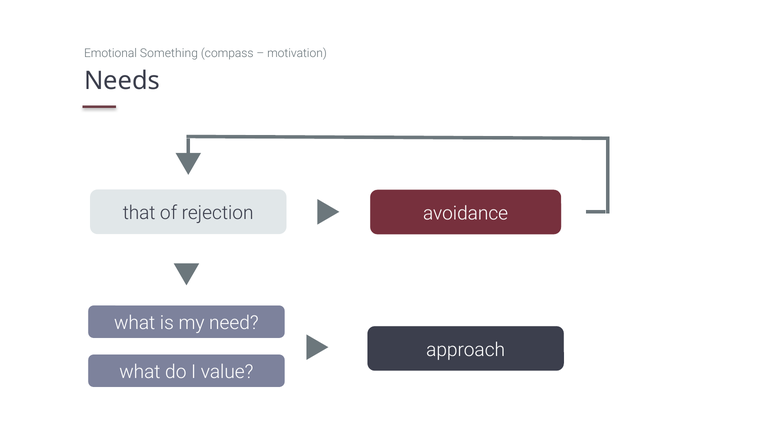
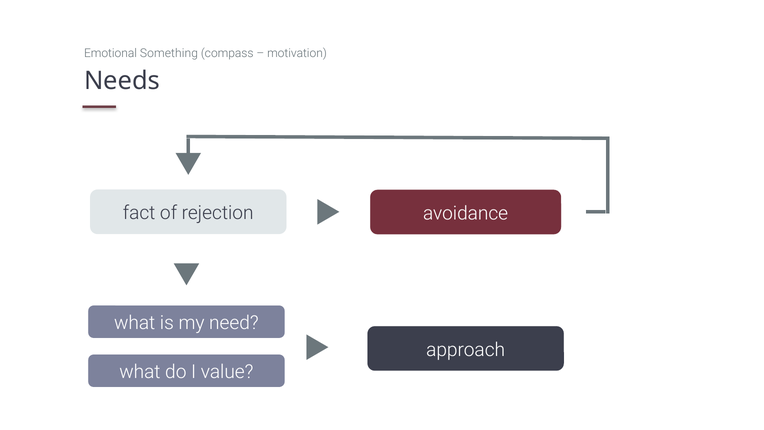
that: that -> fact
